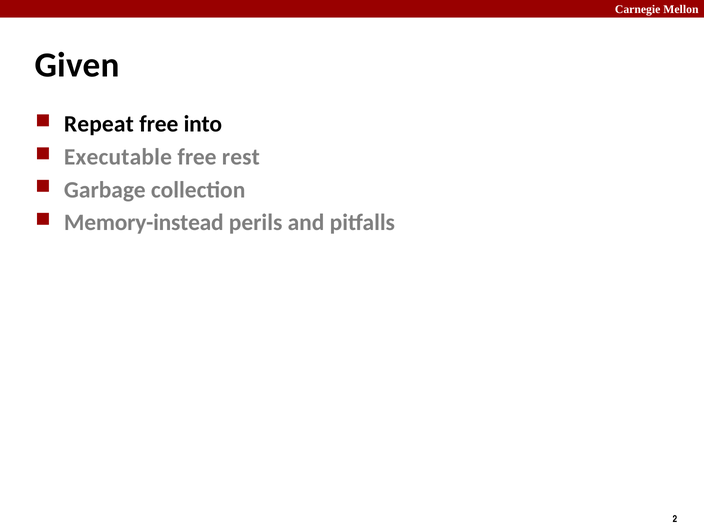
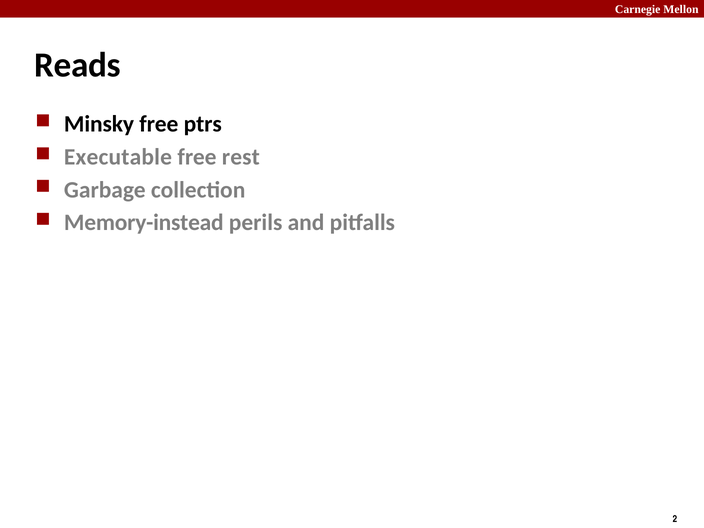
Given: Given -> Reads
Repeat: Repeat -> Minsky
into: into -> ptrs
